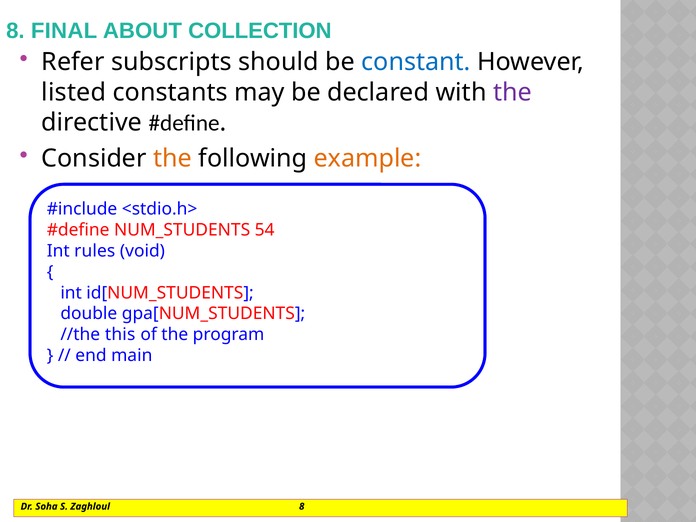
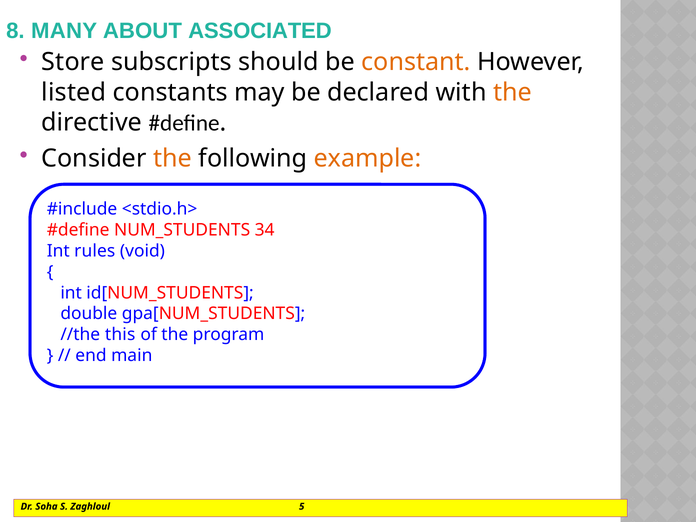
FINAL: FINAL -> MANY
COLLECTION: COLLECTION -> ASSOCIATED
Refer: Refer -> Store
constant colour: blue -> orange
the at (512, 92) colour: purple -> orange
54: 54 -> 34
Zaghloul 8: 8 -> 5
